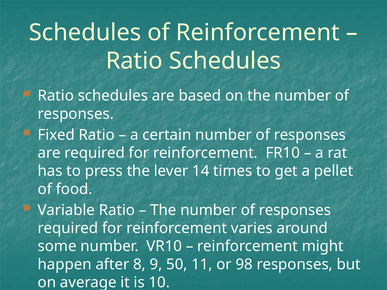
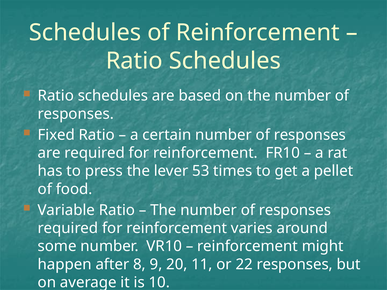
14: 14 -> 53
50: 50 -> 20
98: 98 -> 22
